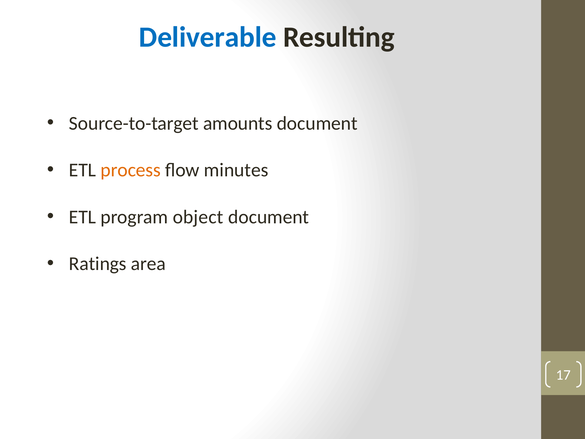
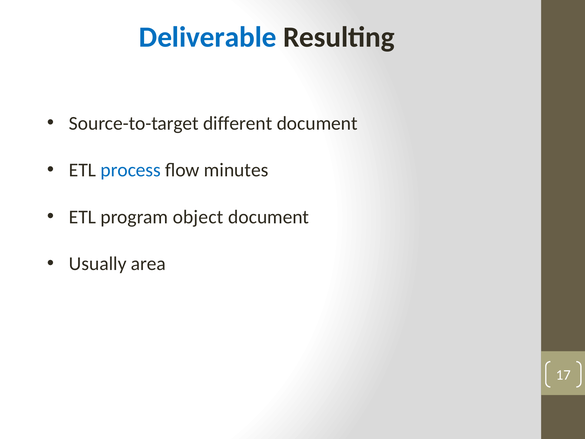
amounts: amounts -> different
process colour: orange -> blue
Ratings: Ratings -> Usually
